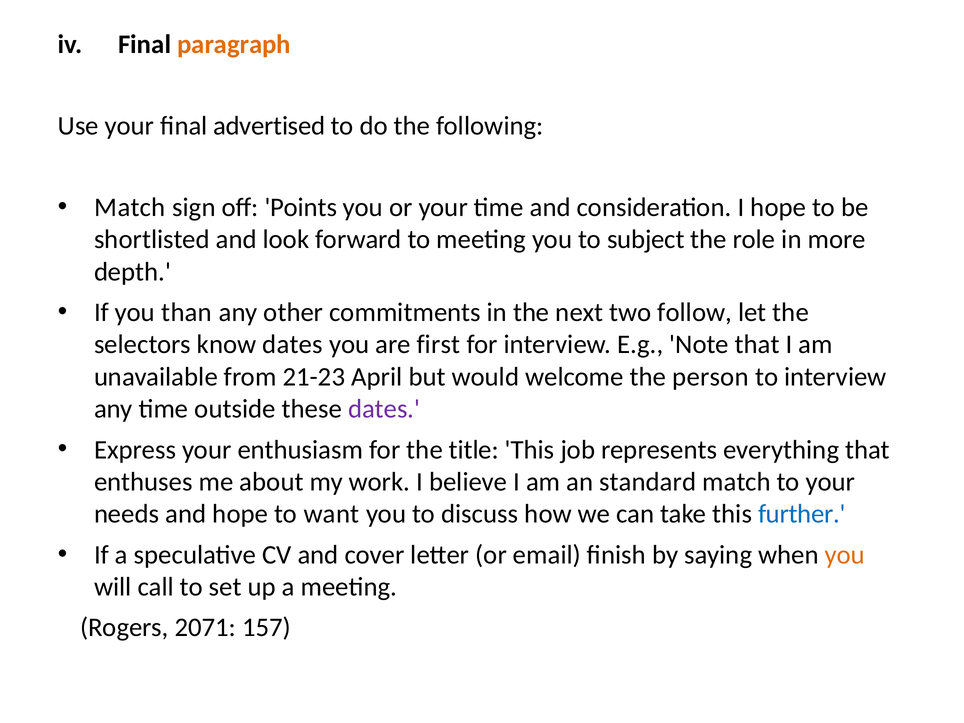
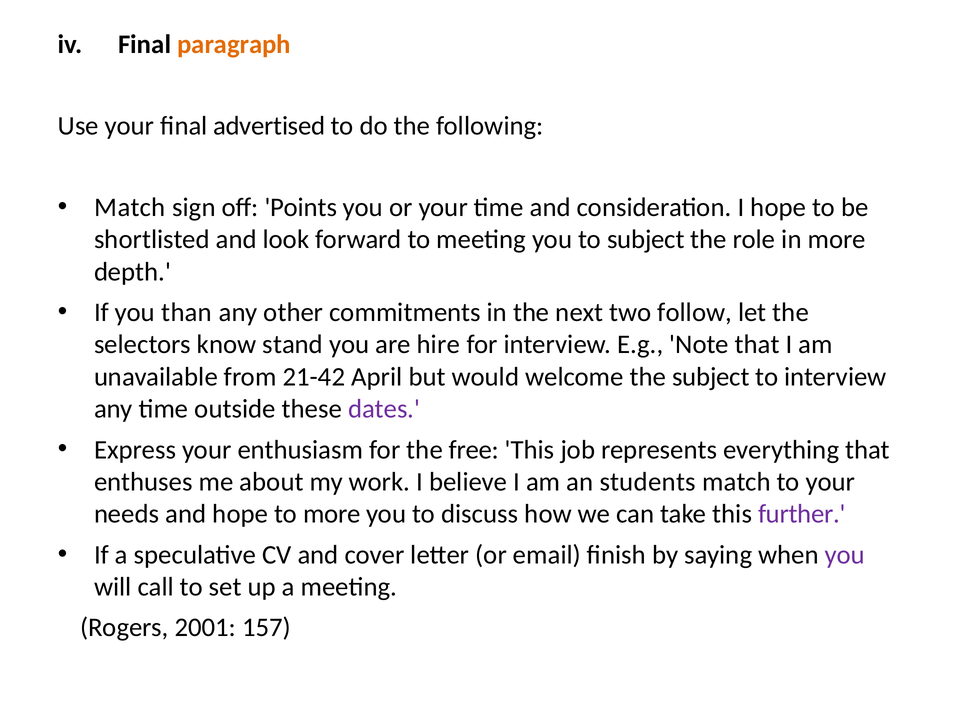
know dates: dates -> stand
first: first -> hire
21-23: 21-23 -> 21-42
the person: person -> subject
title: title -> free
standard: standard -> students
to want: want -> more
further colour: blue -> purple
you at (845, 555) colour: orange -> purple
2071: 2071 -> 2001
